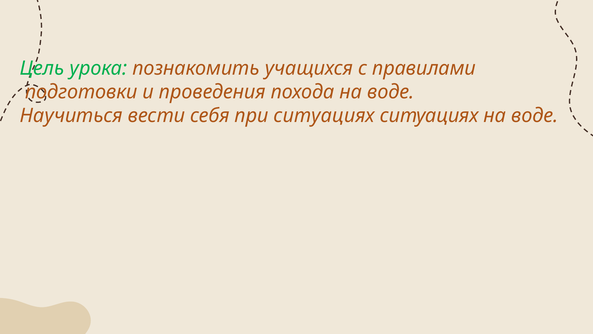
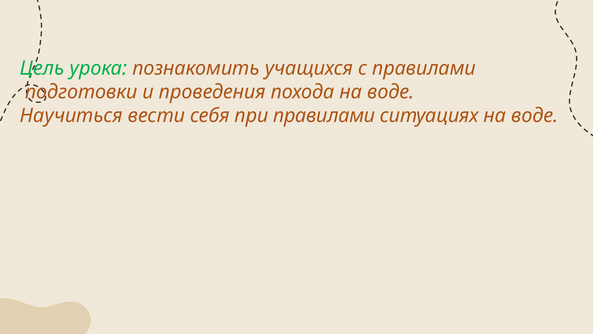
при ситуациях: ситуациях -> правилами
